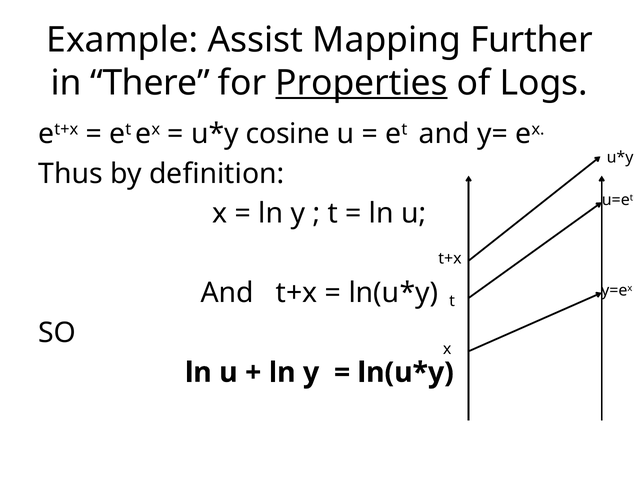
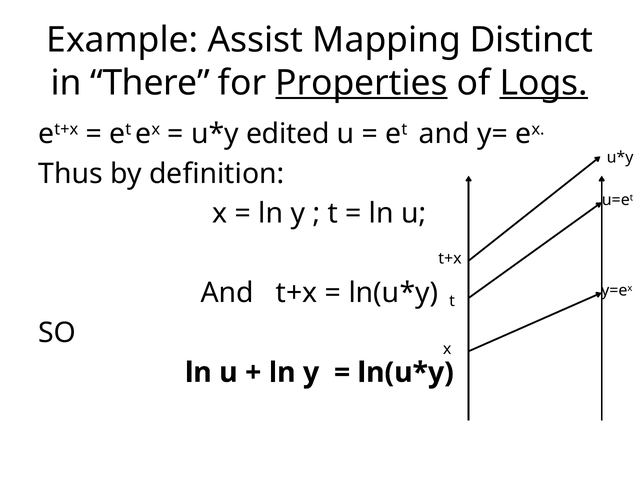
Further: Further -> Distinct
Logs underline: none -> present
cosine: cosine -> edited
